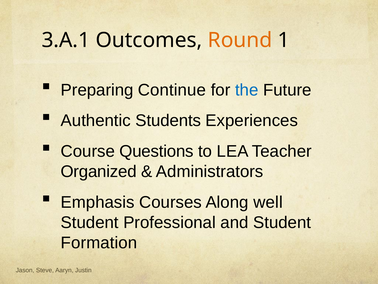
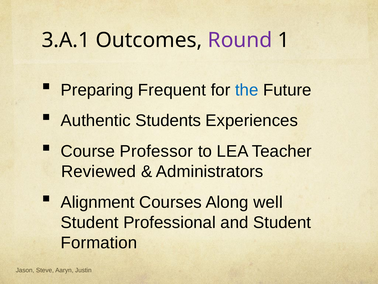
Round colour: orange -> purple
Continue: Continue -> Frequent
Questions: Questions -> Professor
Organized: Organized -> Reviewed
Emphasis: Emphasis -> Alignment
